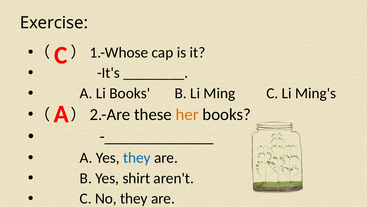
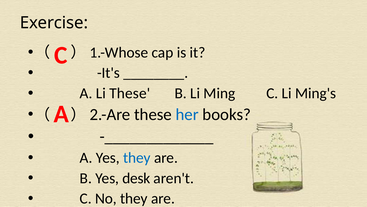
Li Books: Books -> These
her colour: orange -> blue
shirt: shirt -> desk
